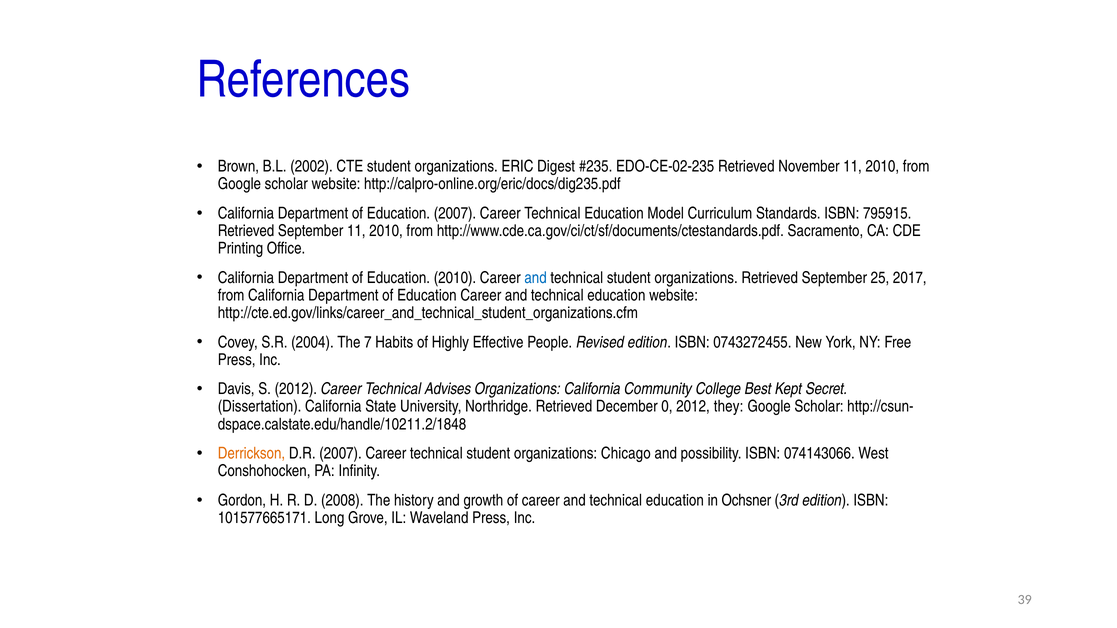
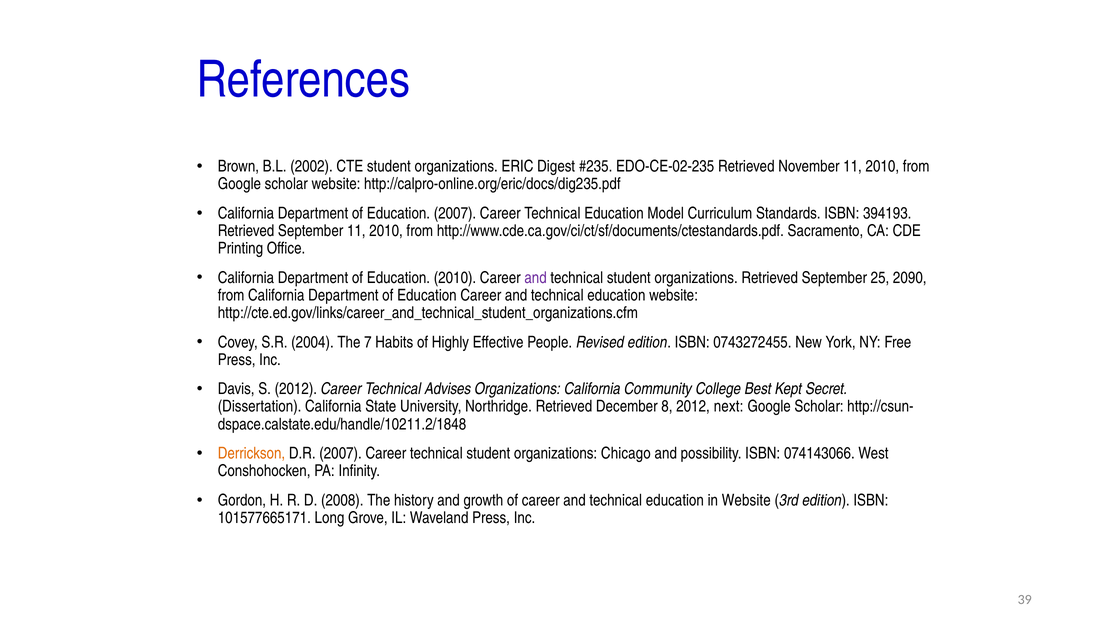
795915: 795915 -> 394193
and at (536, 278) colour: blue -> purple
2017: 2017 -> 2090
0: 0 -> 8
they: they -> next
in Ochsner: Ochsner -> Website
